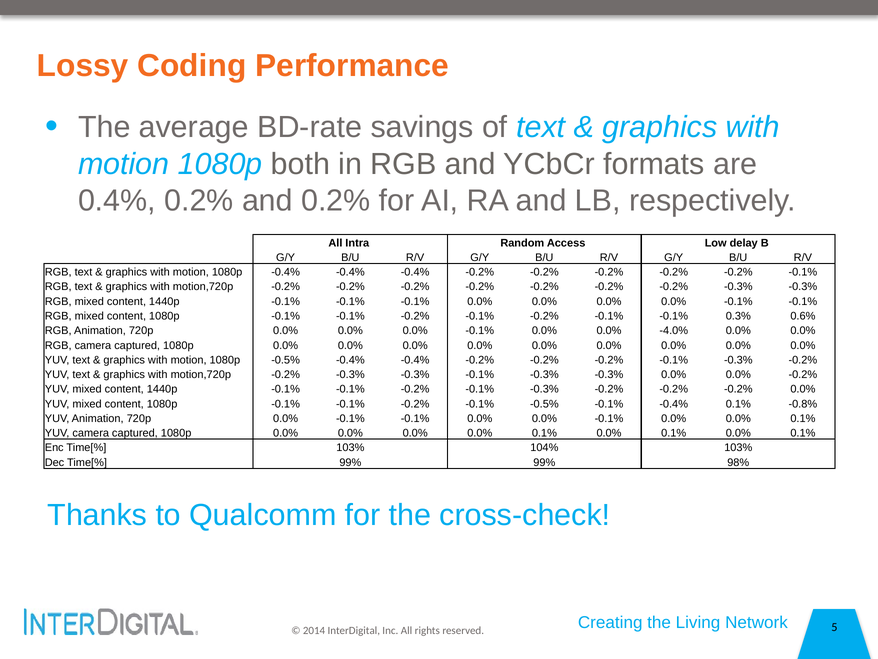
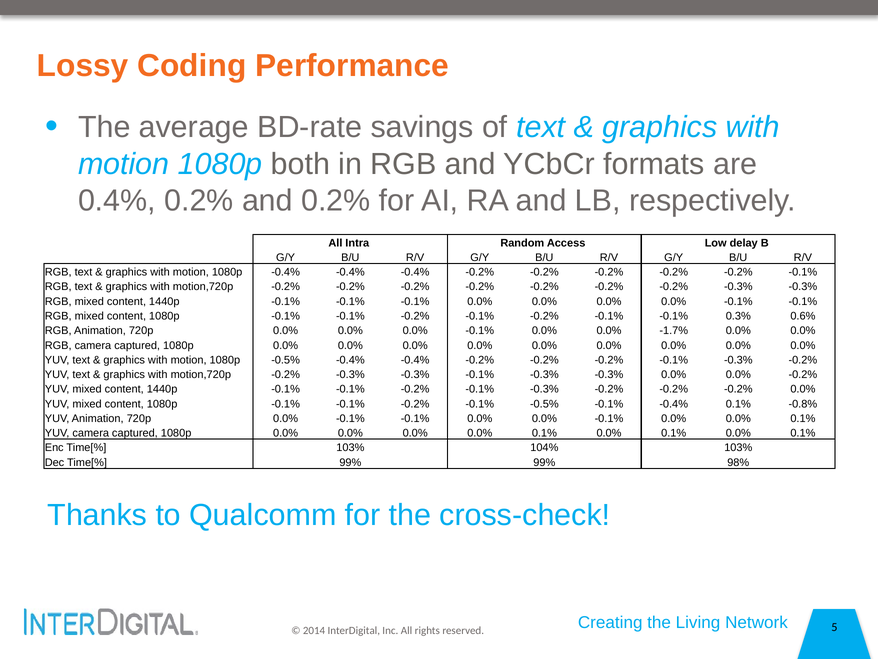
-4.0%: -4.0% -> -1.7%
